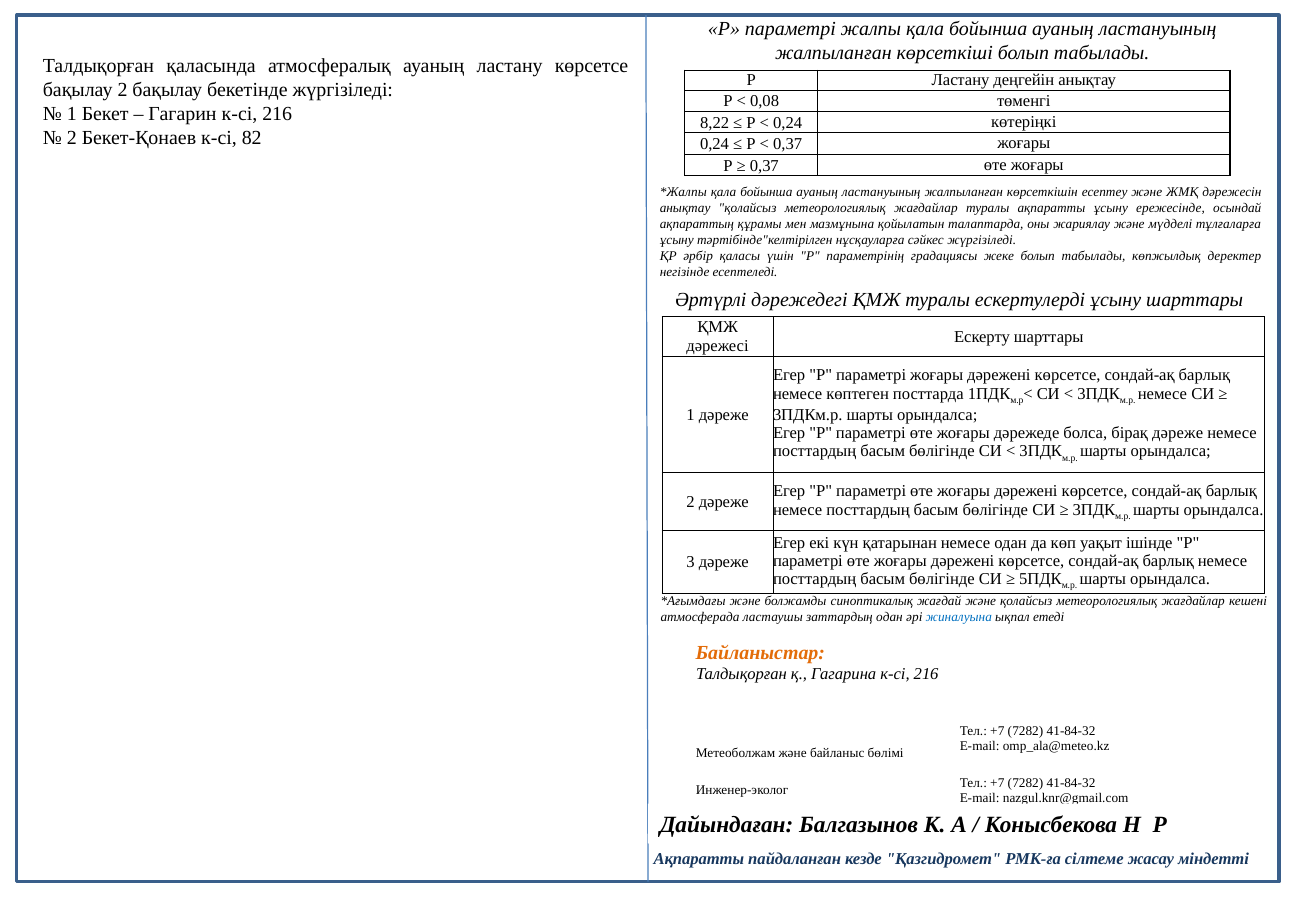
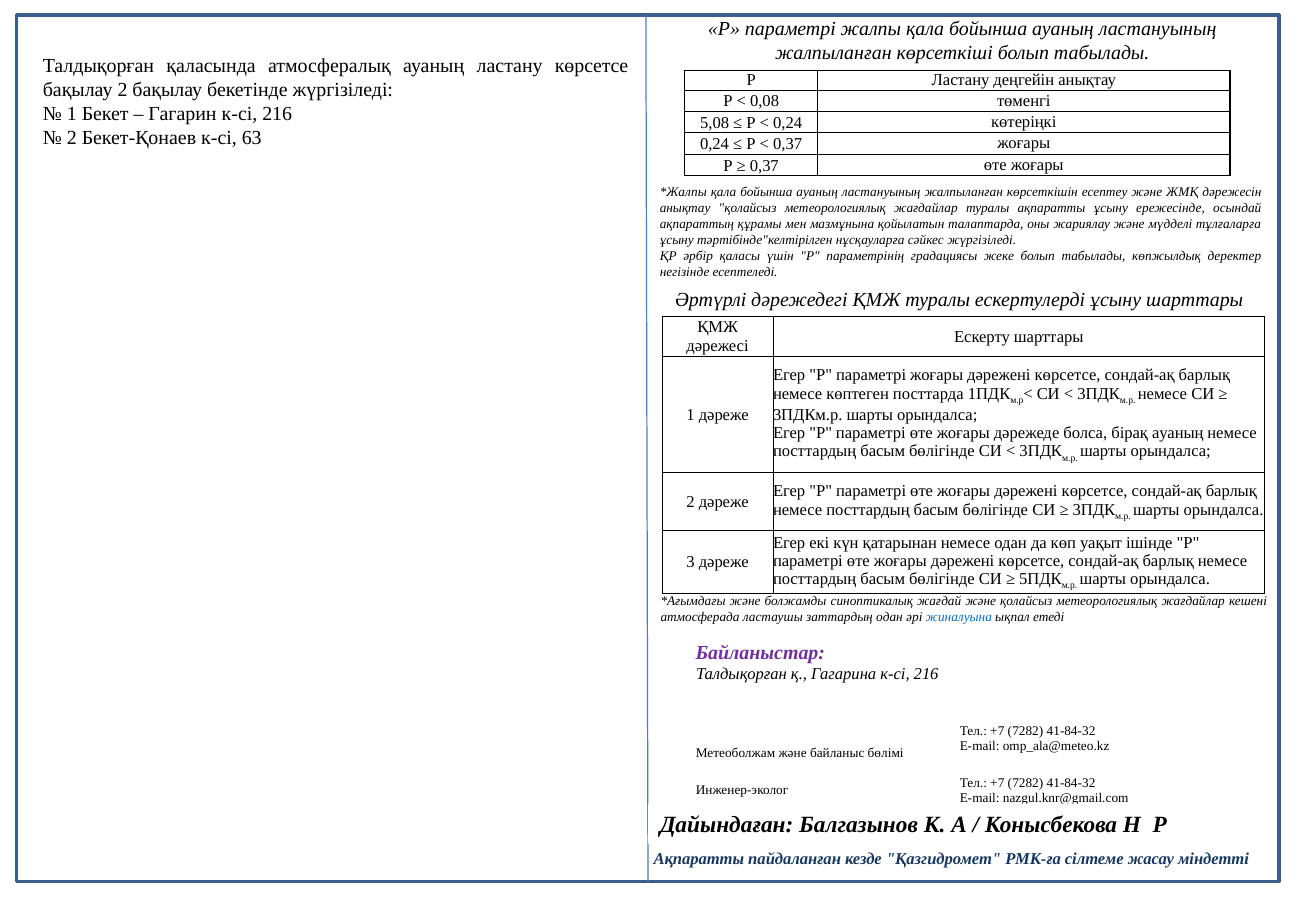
8,22: 8,22 -> 5,08
82: 82 -> 63
бірақ дәреже: дәреже -> ауаның
Байланыстар colour: orange -> purple
